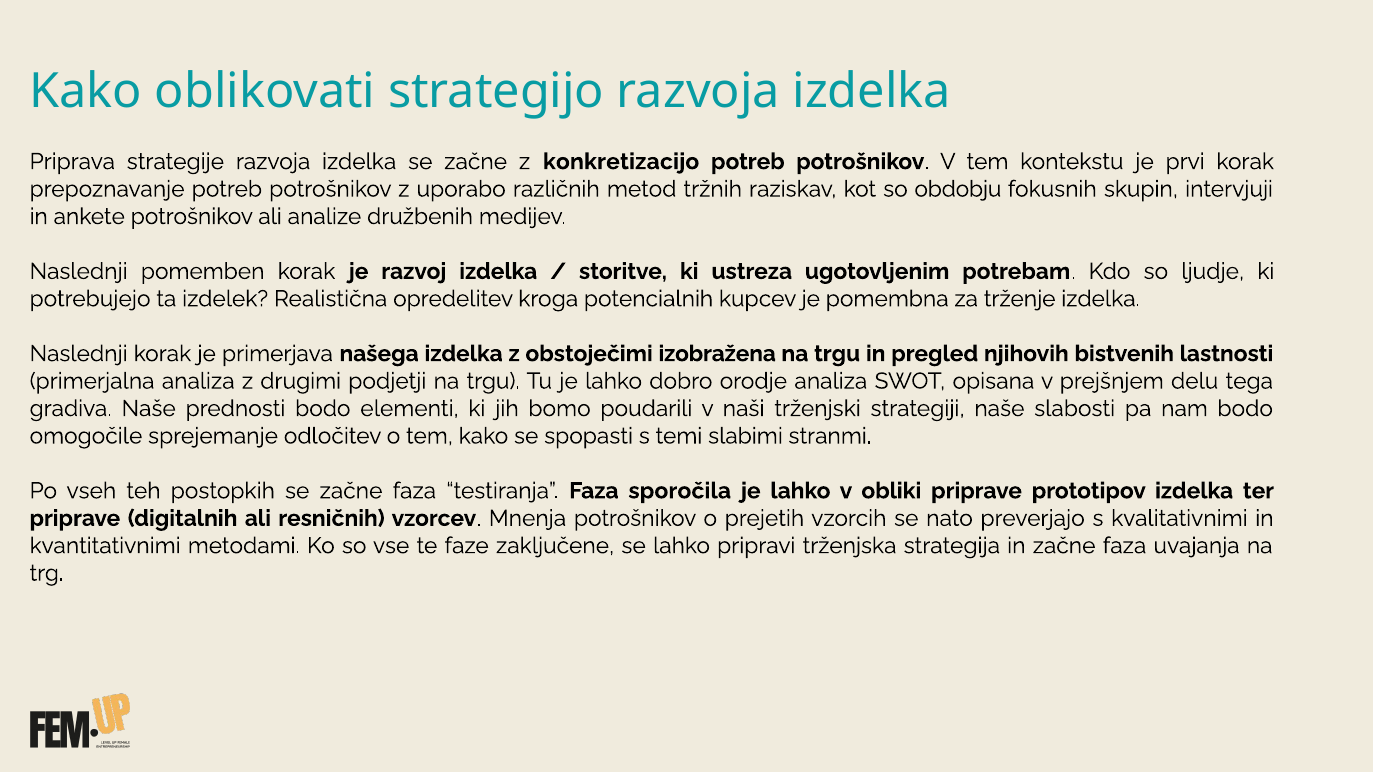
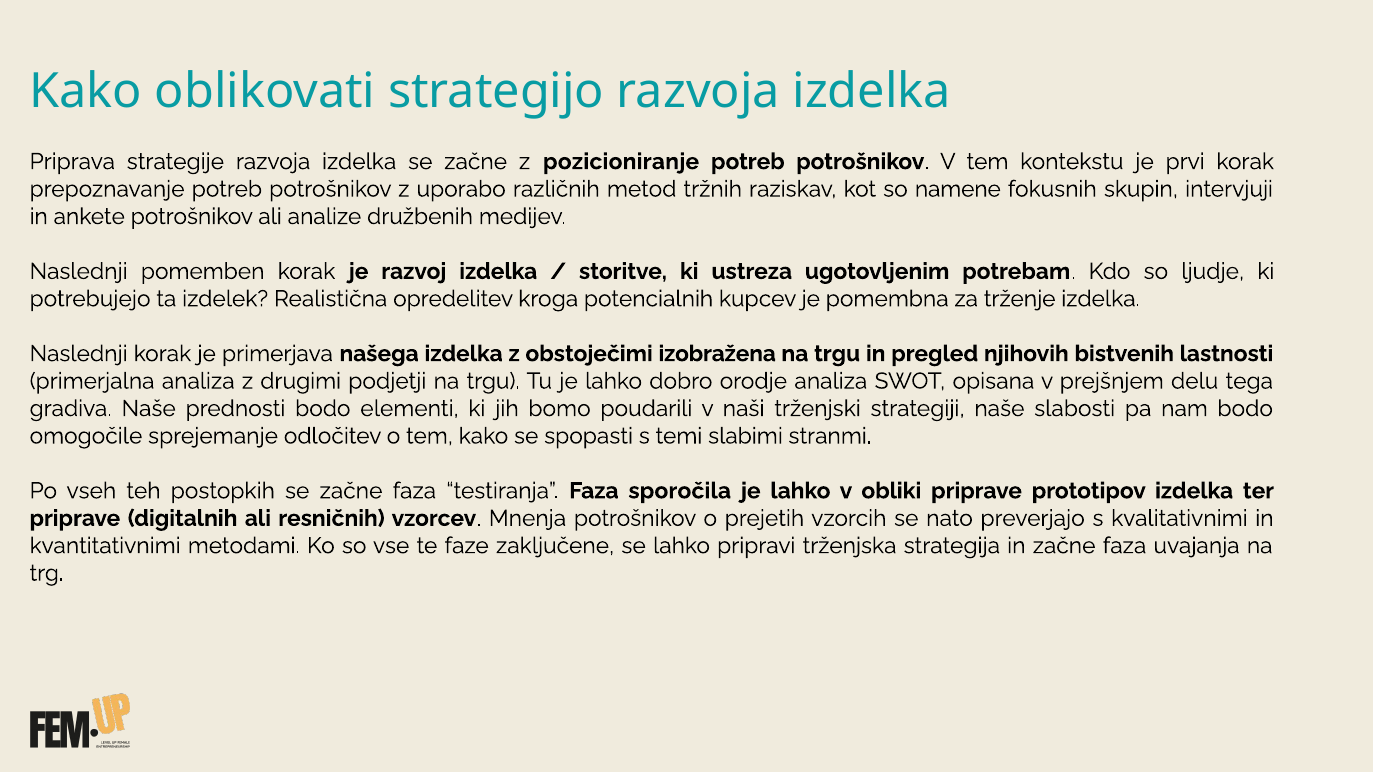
konkretizacijo: konkretizacijo -> pozicioniranje
obdobju: obdobju -> namene
